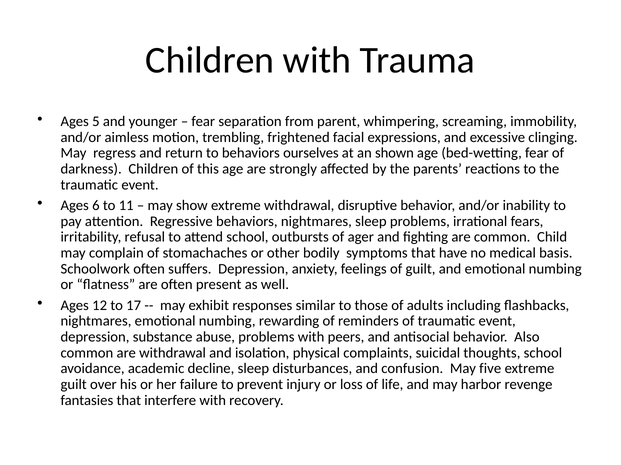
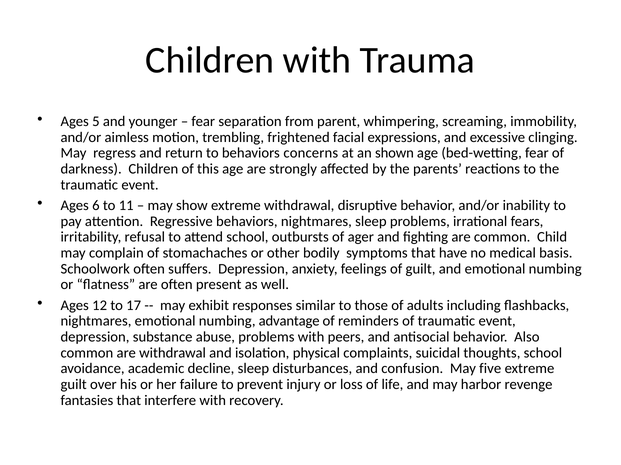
ourselves: ourselves -> concerns
rewarding: rewarding -> advantage
